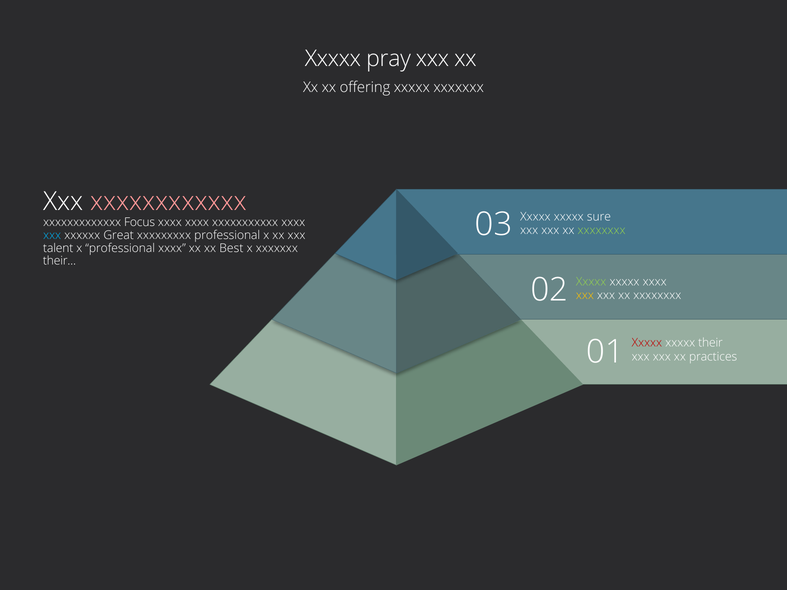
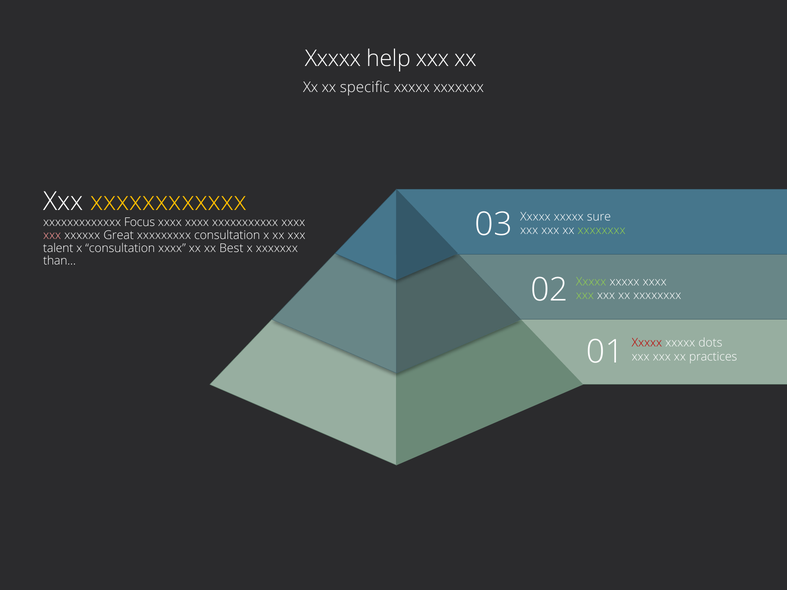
pray: pray -> help
offering: offering -> specific
xxxxxxxxxxxx colour: pink -> yellow
xxx at (52, 235) colour: light blue -> pink
xxxxxxxxx professional: professional -> consultation
x professional: professional -> consultation
their…: their… -> than…
xxx at (585, 296) colour: yellow -> light green
their: their -> dots
